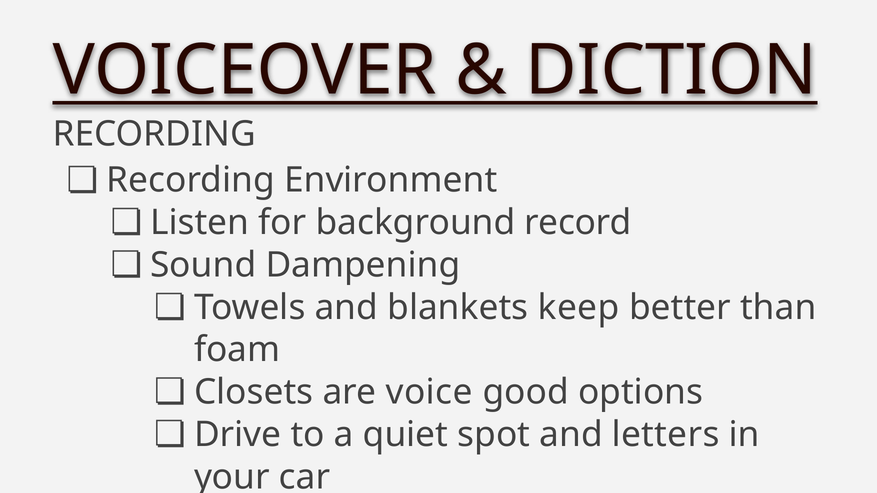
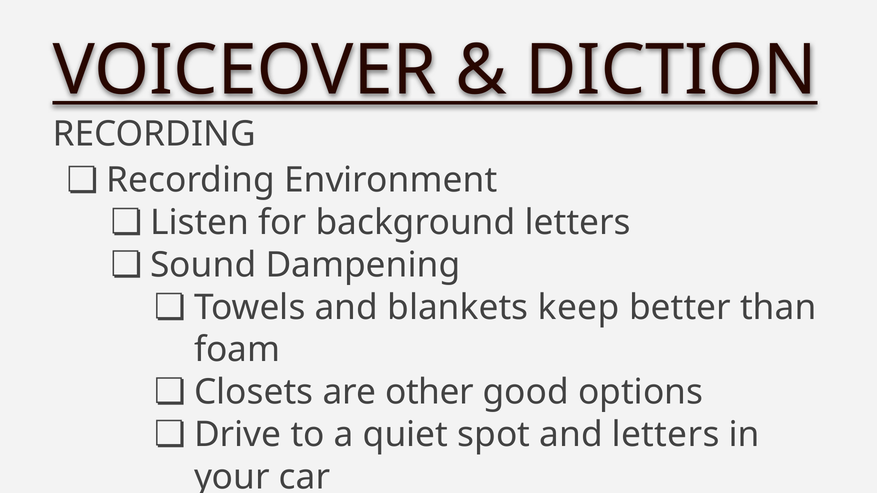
background record: record -> letters
voice: voice -> other
